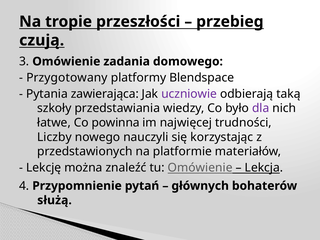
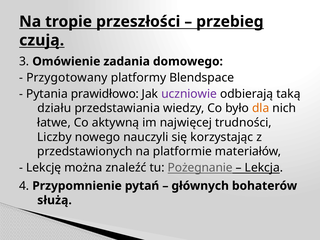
zawierająca: zawierająca -> prawidłowo
szkoły: szkoły -> działu
dla colour: purple -> orange
powinna: powinna -> aktywną
tu Omówienie: Omówienie -> Pożegnanie
